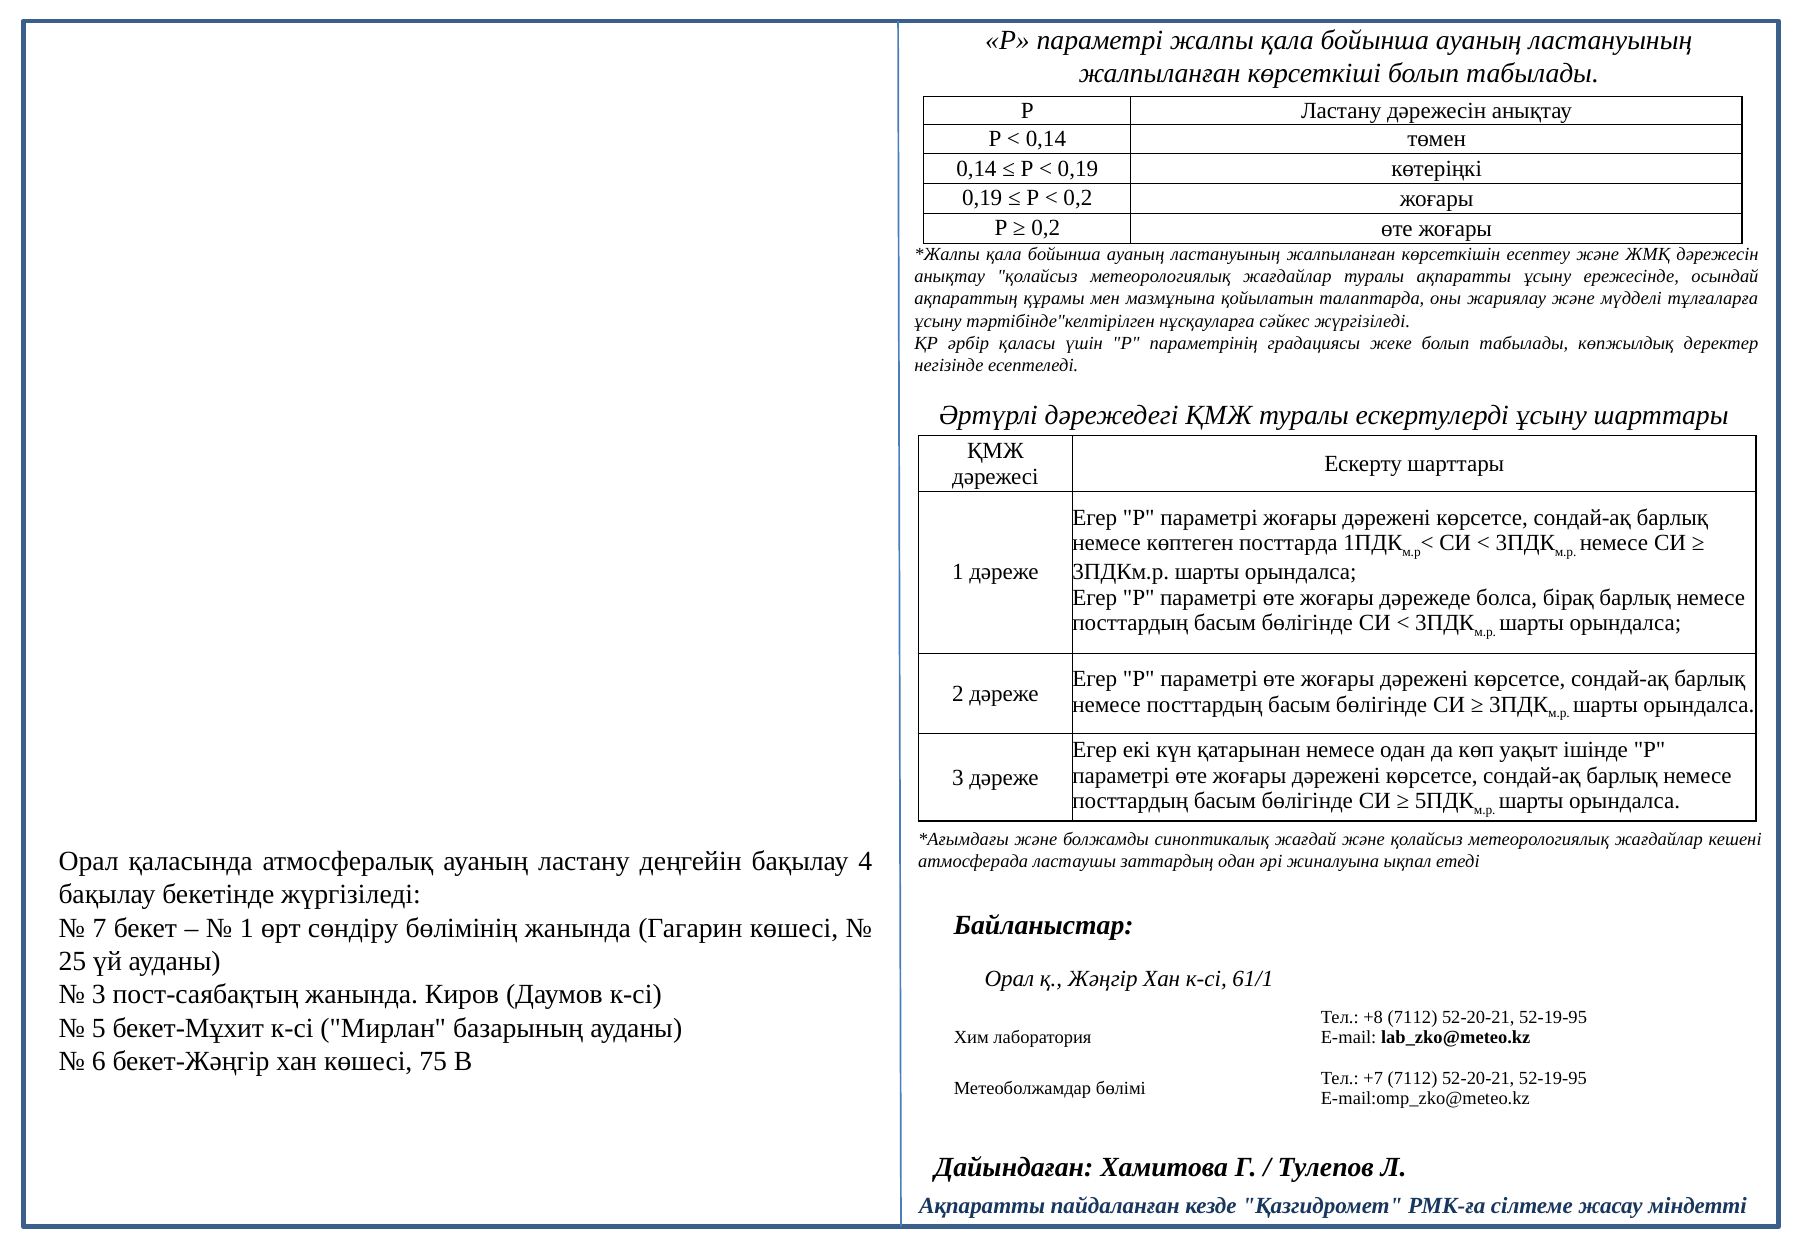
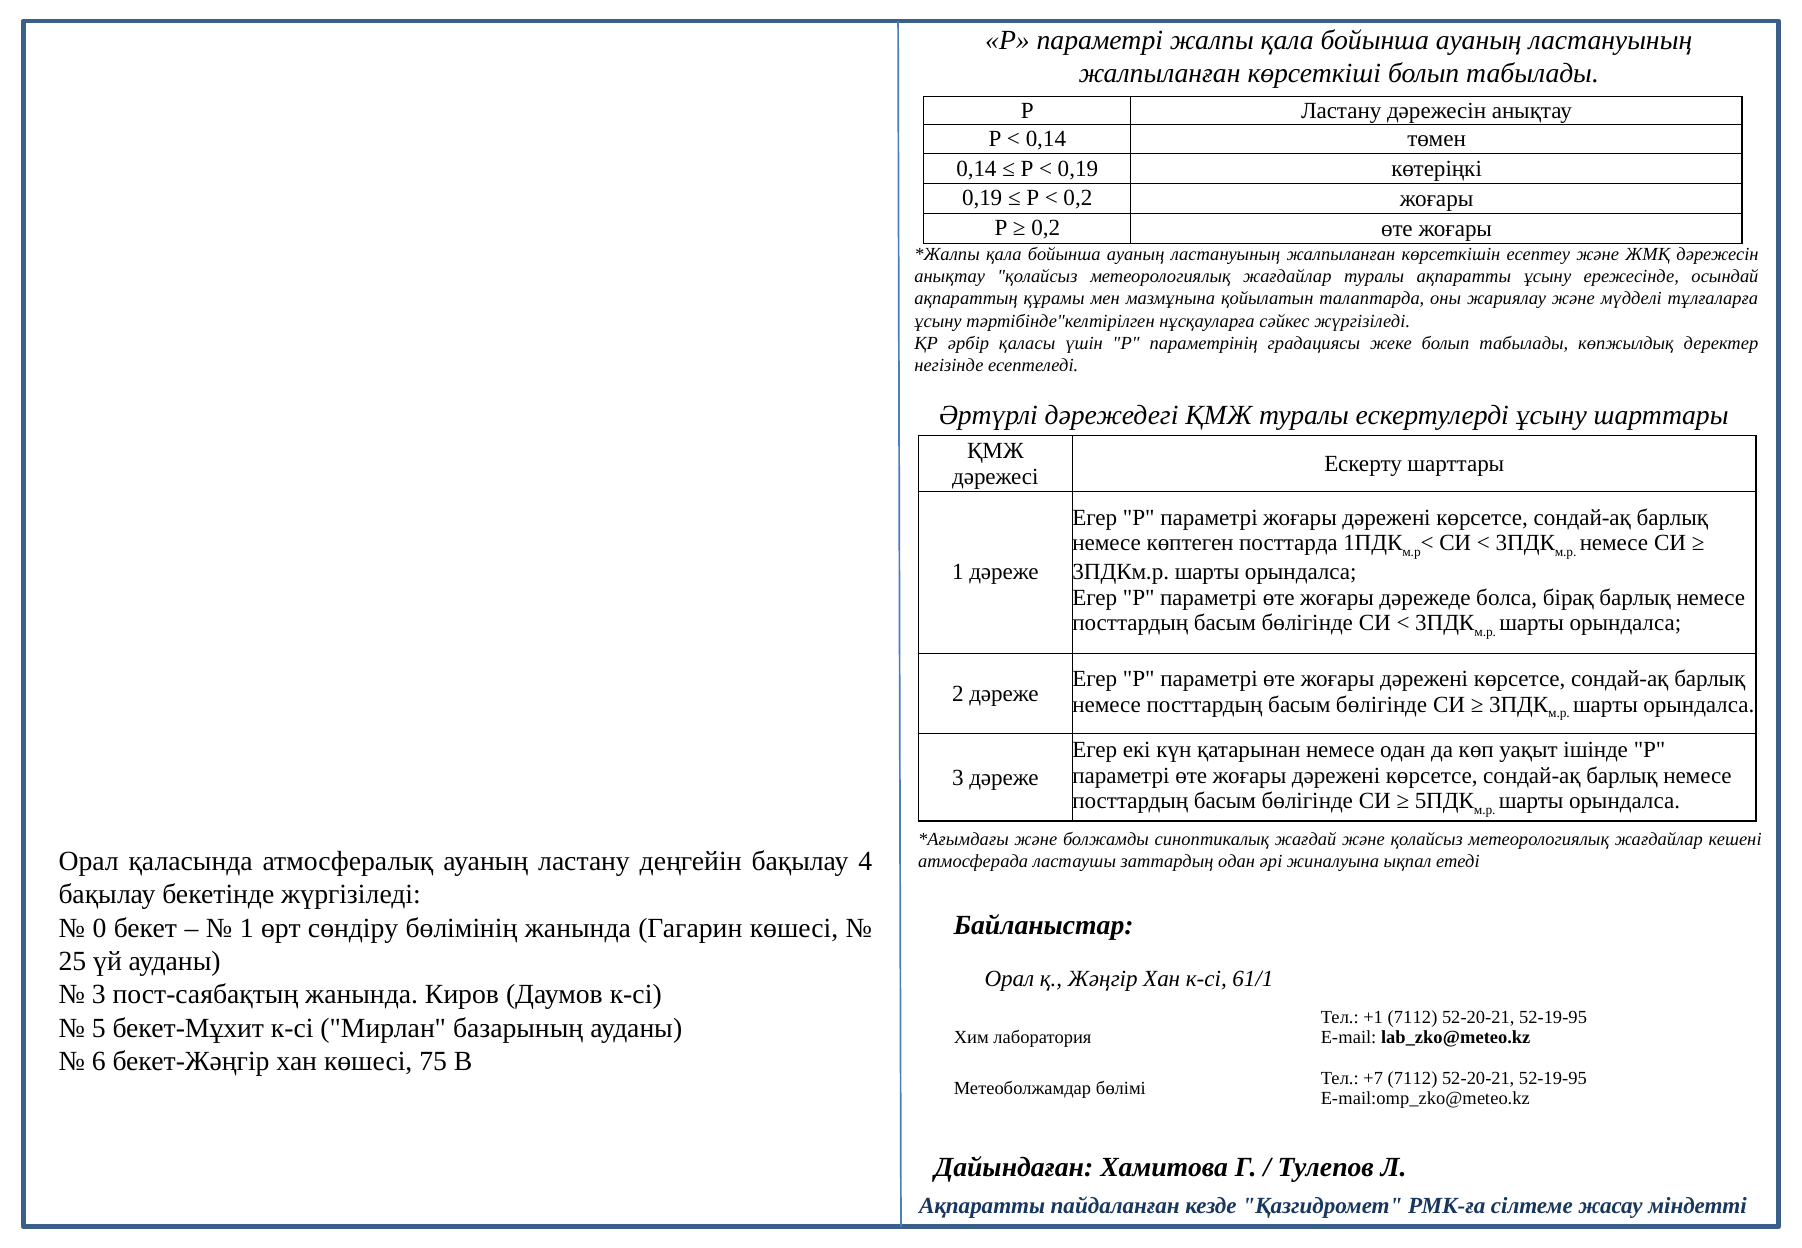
7: 7 -> 0
+8: +8 -> +1
